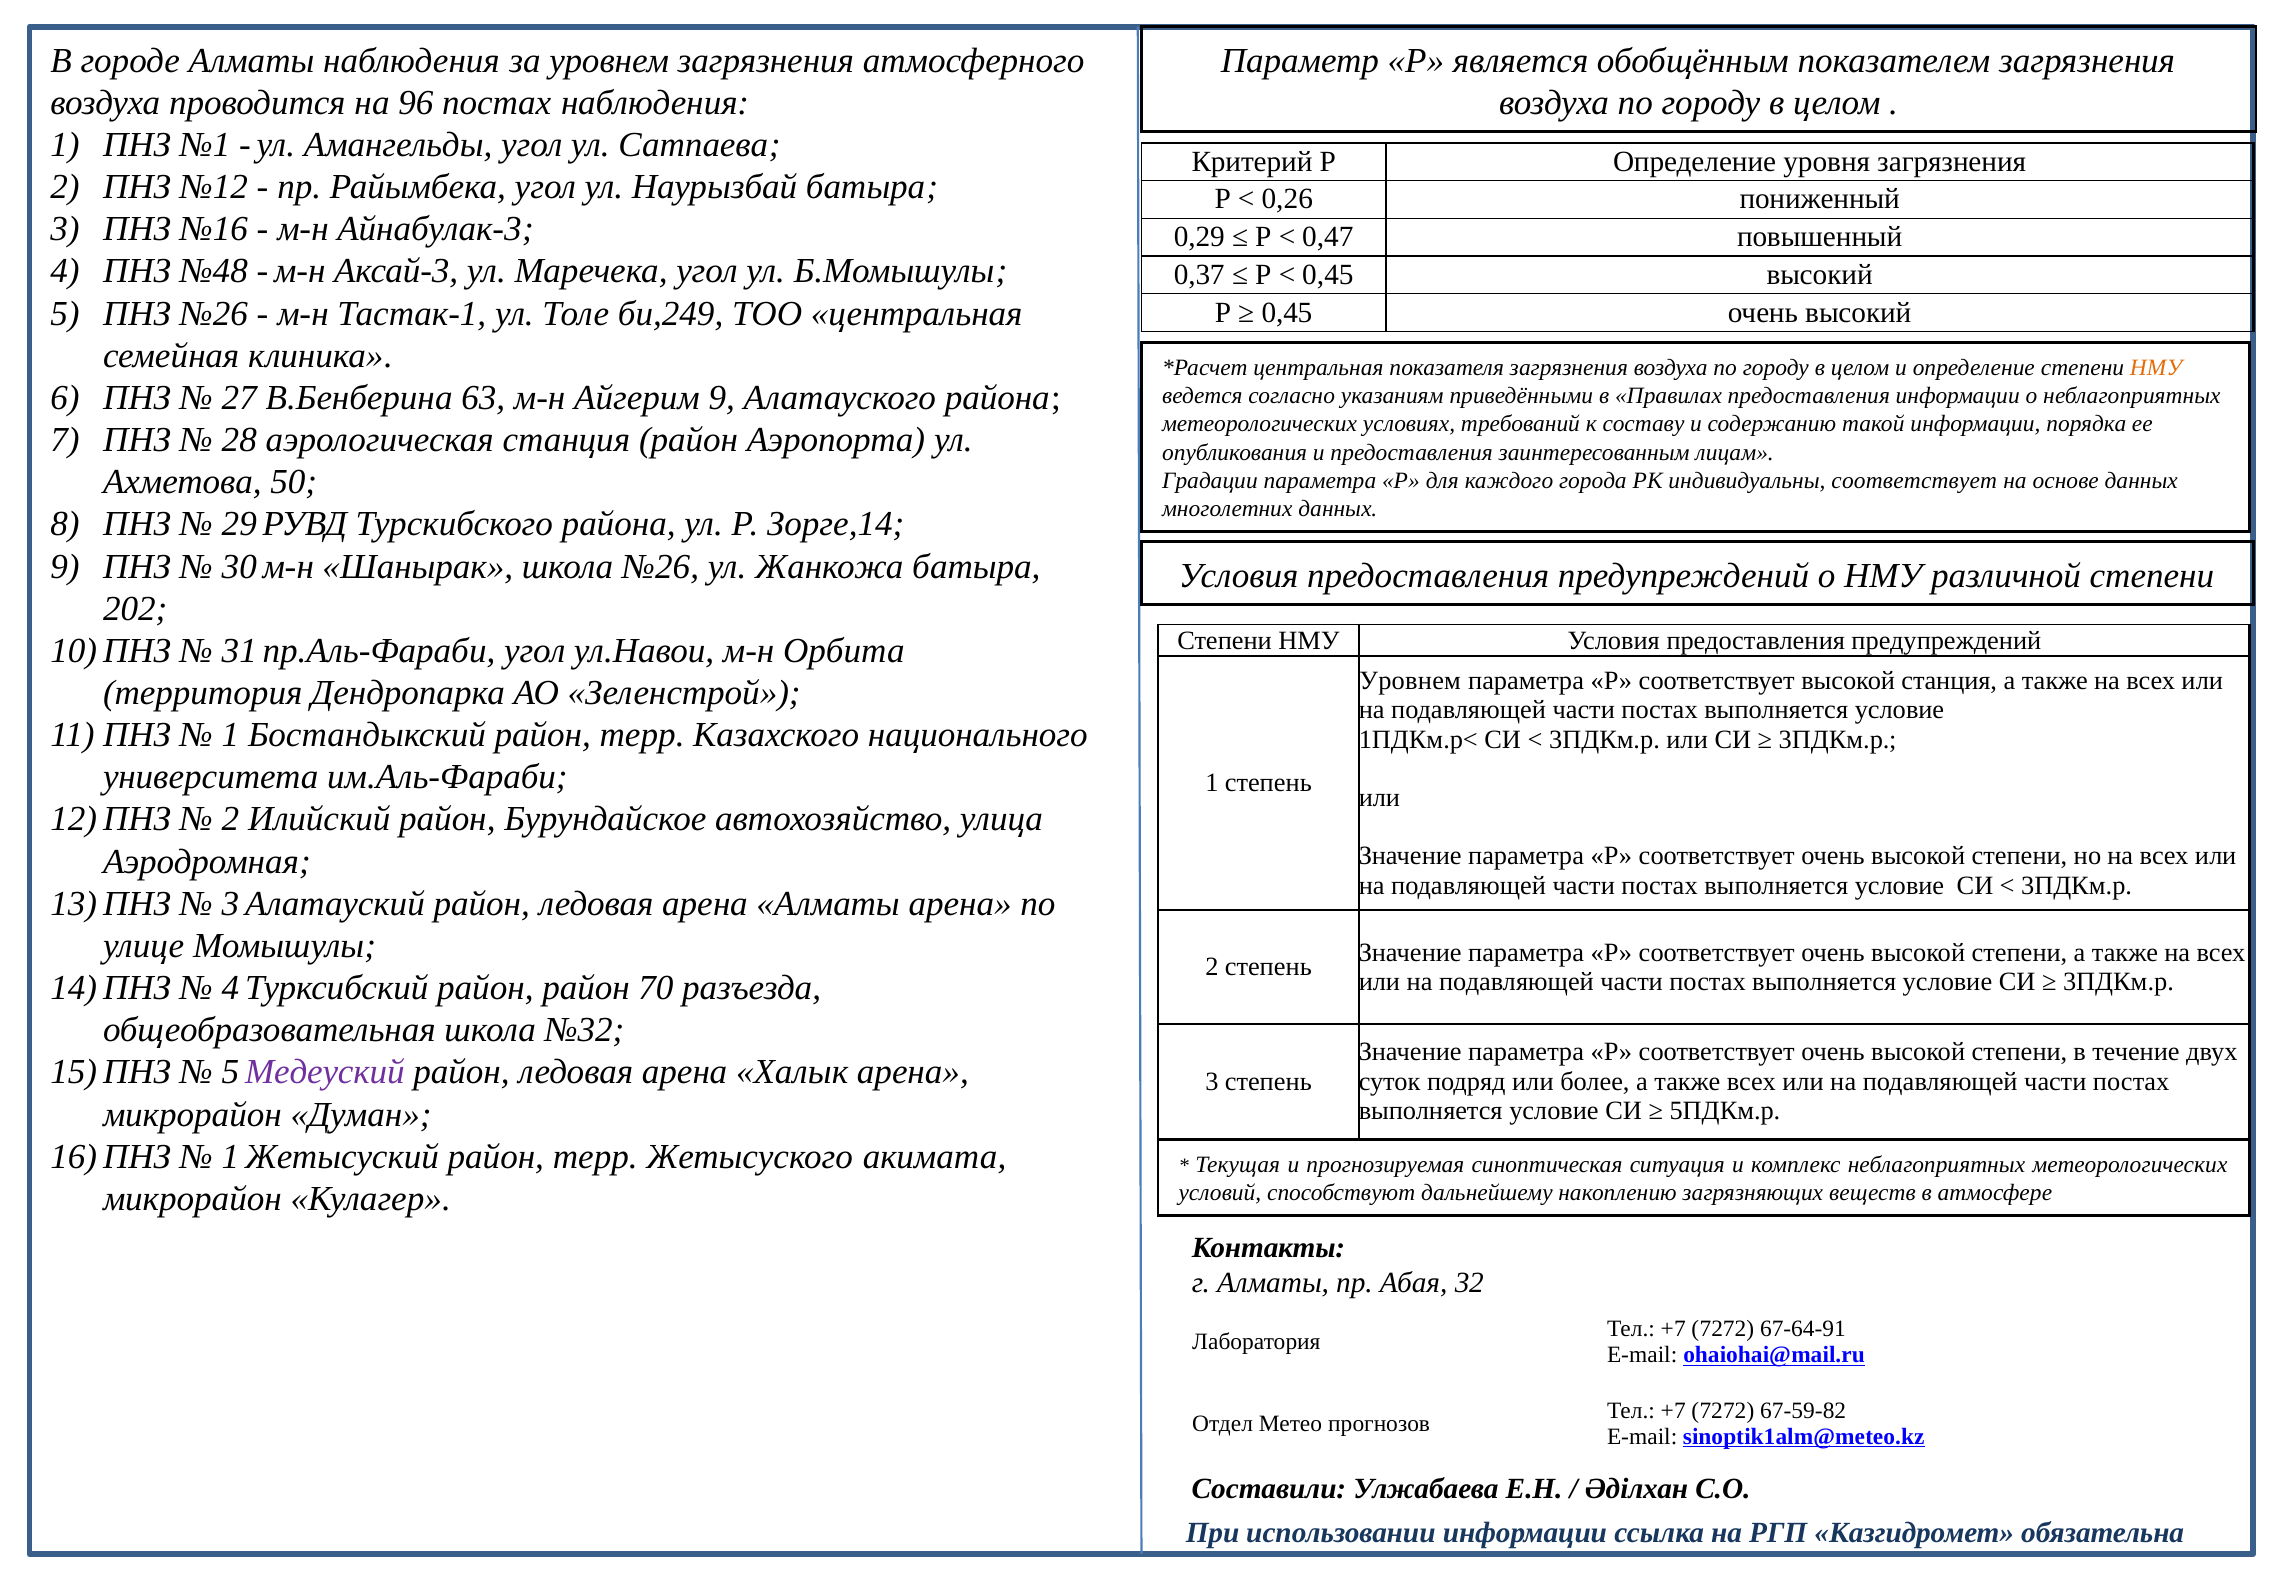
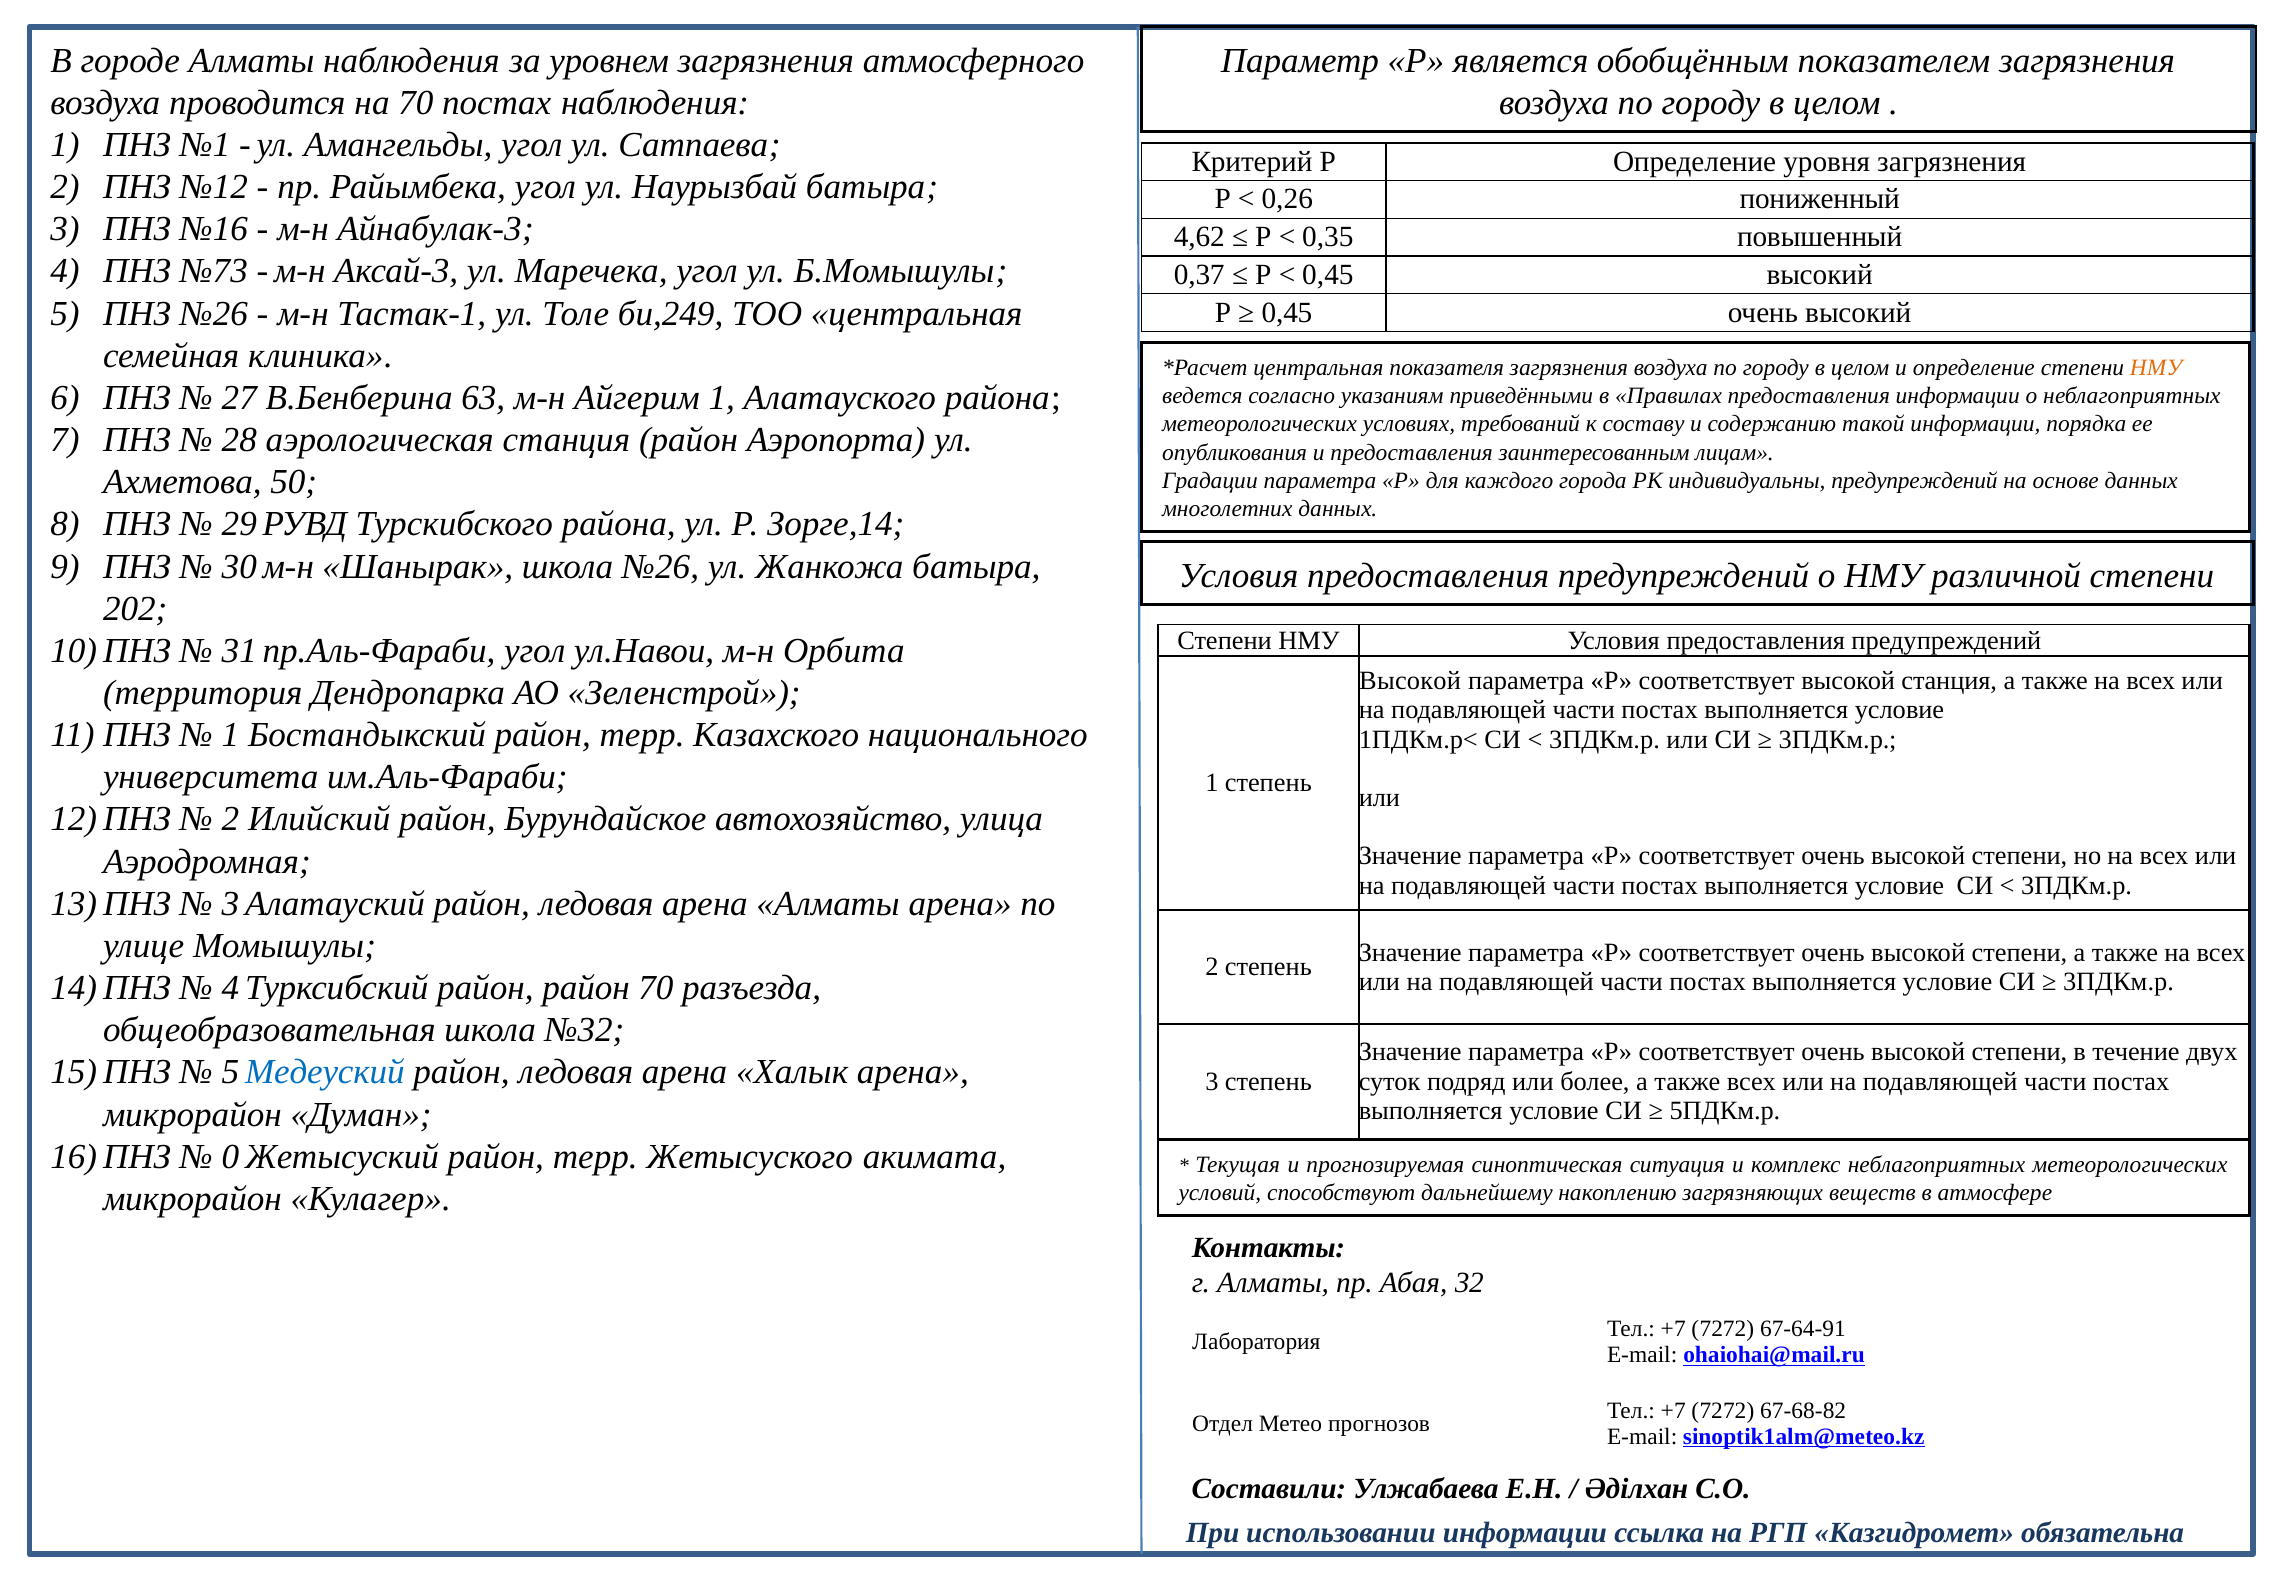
на 96: 96 -> 70
0,29: 0,29 -> 4,62
0,47: 0,47 -> 0,35
№48: №48 -> №73
Айгерим 9: 9 -> 1
индивидуальны соответствует: соответствует -> предупреждений
Уровнем at (1410, 681): Уровнем -> Высокой
Медеуский colour: purple -> blue
1 at (231, 1156): 1 -> 0
67-59-82: 67-59-82 -> 67-68-82
